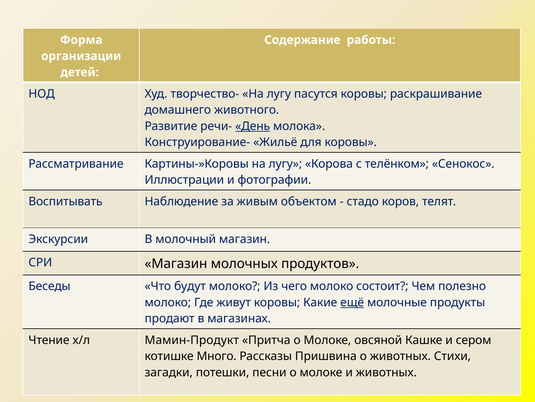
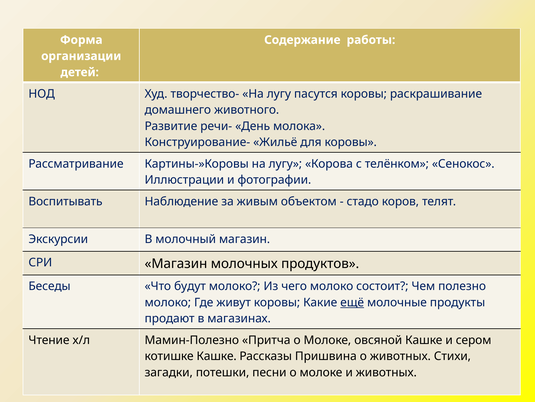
День underline: present -> none
Мамин-Продукт: Мамин-Продукт -> Мамин-Полезно
котишке Много: Много -> Кашке
